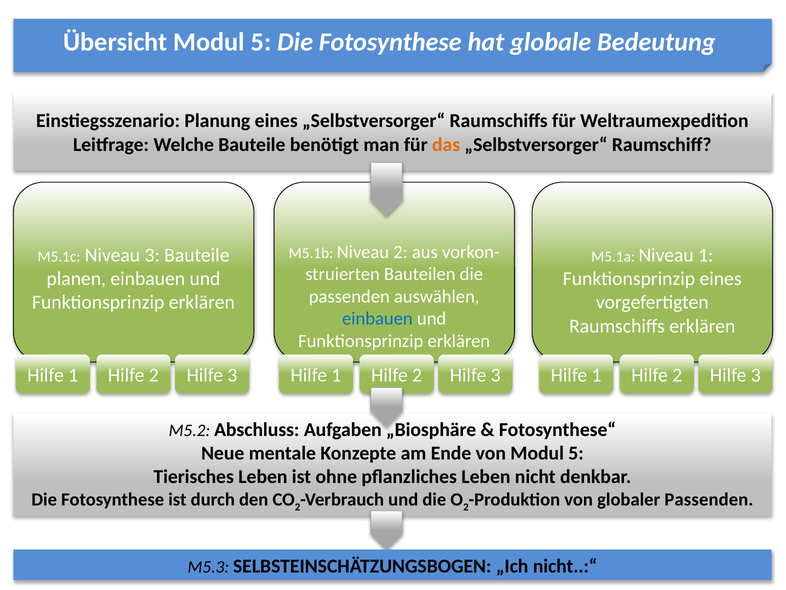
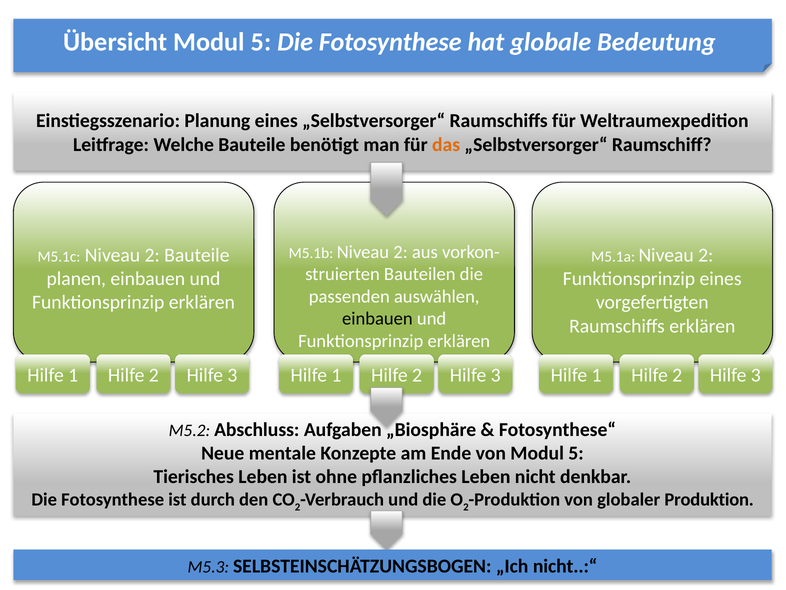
M5.1c Niveau 3: 3 -> 2
M5.1a Niveau 1: 1 -> 2
einbauen at (377, 319) colour: blue -> black
globaler Passenden: Passenden -> Produktion
